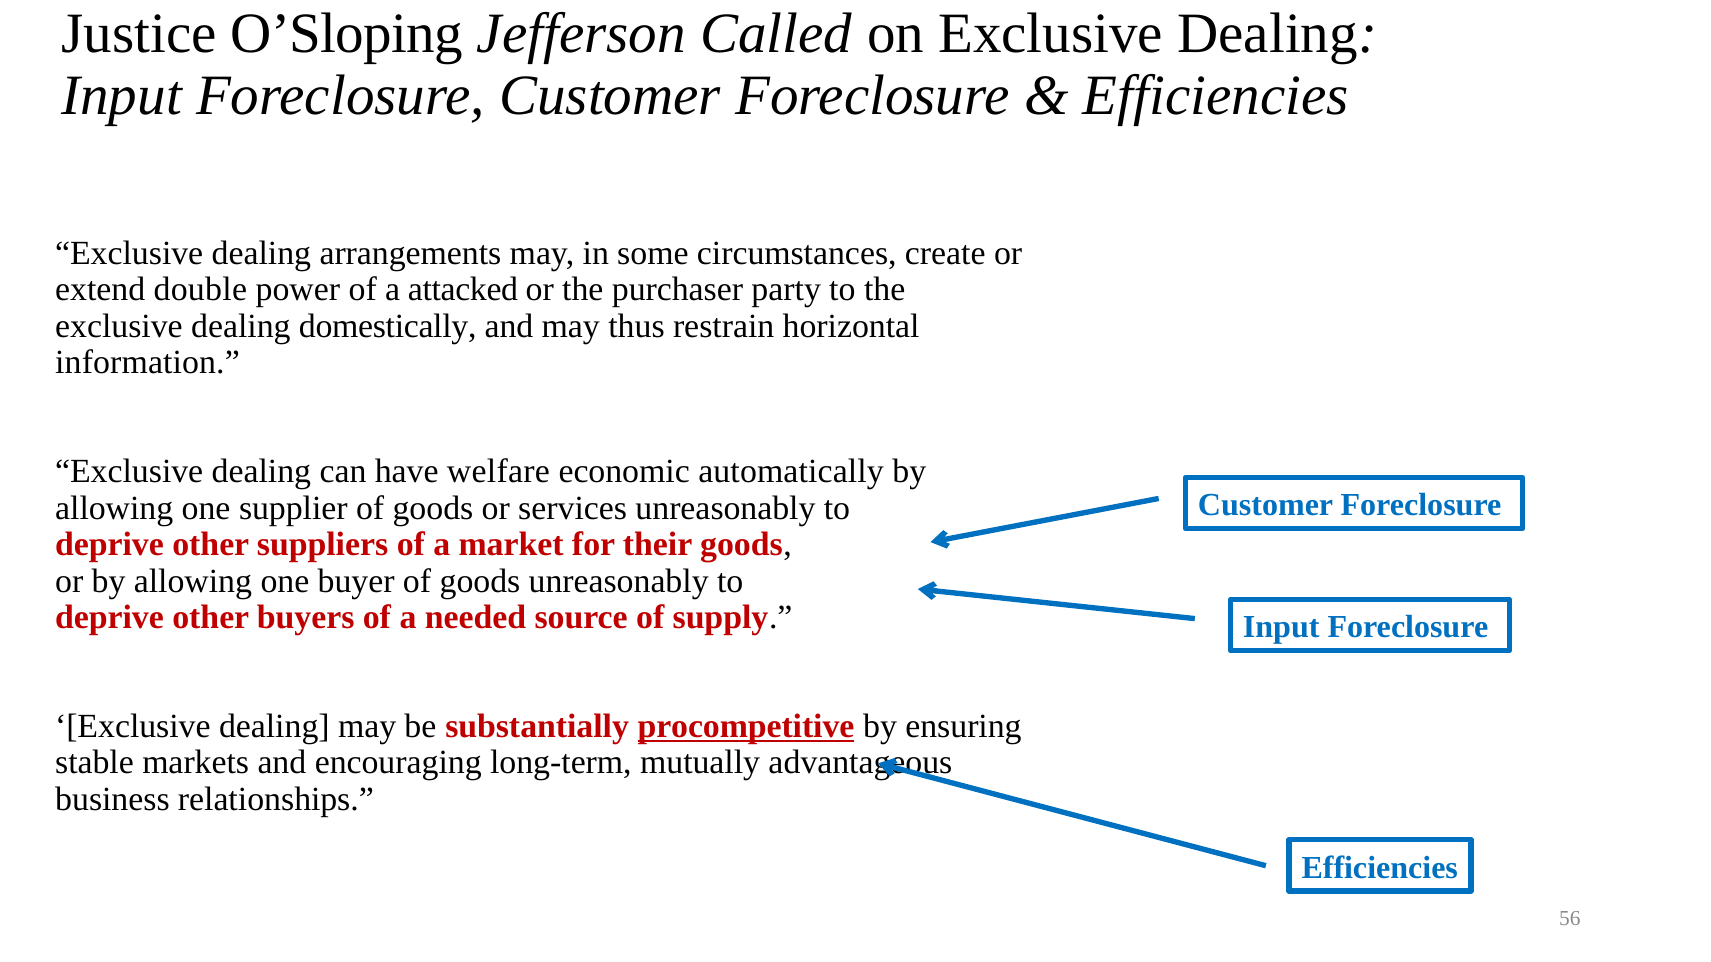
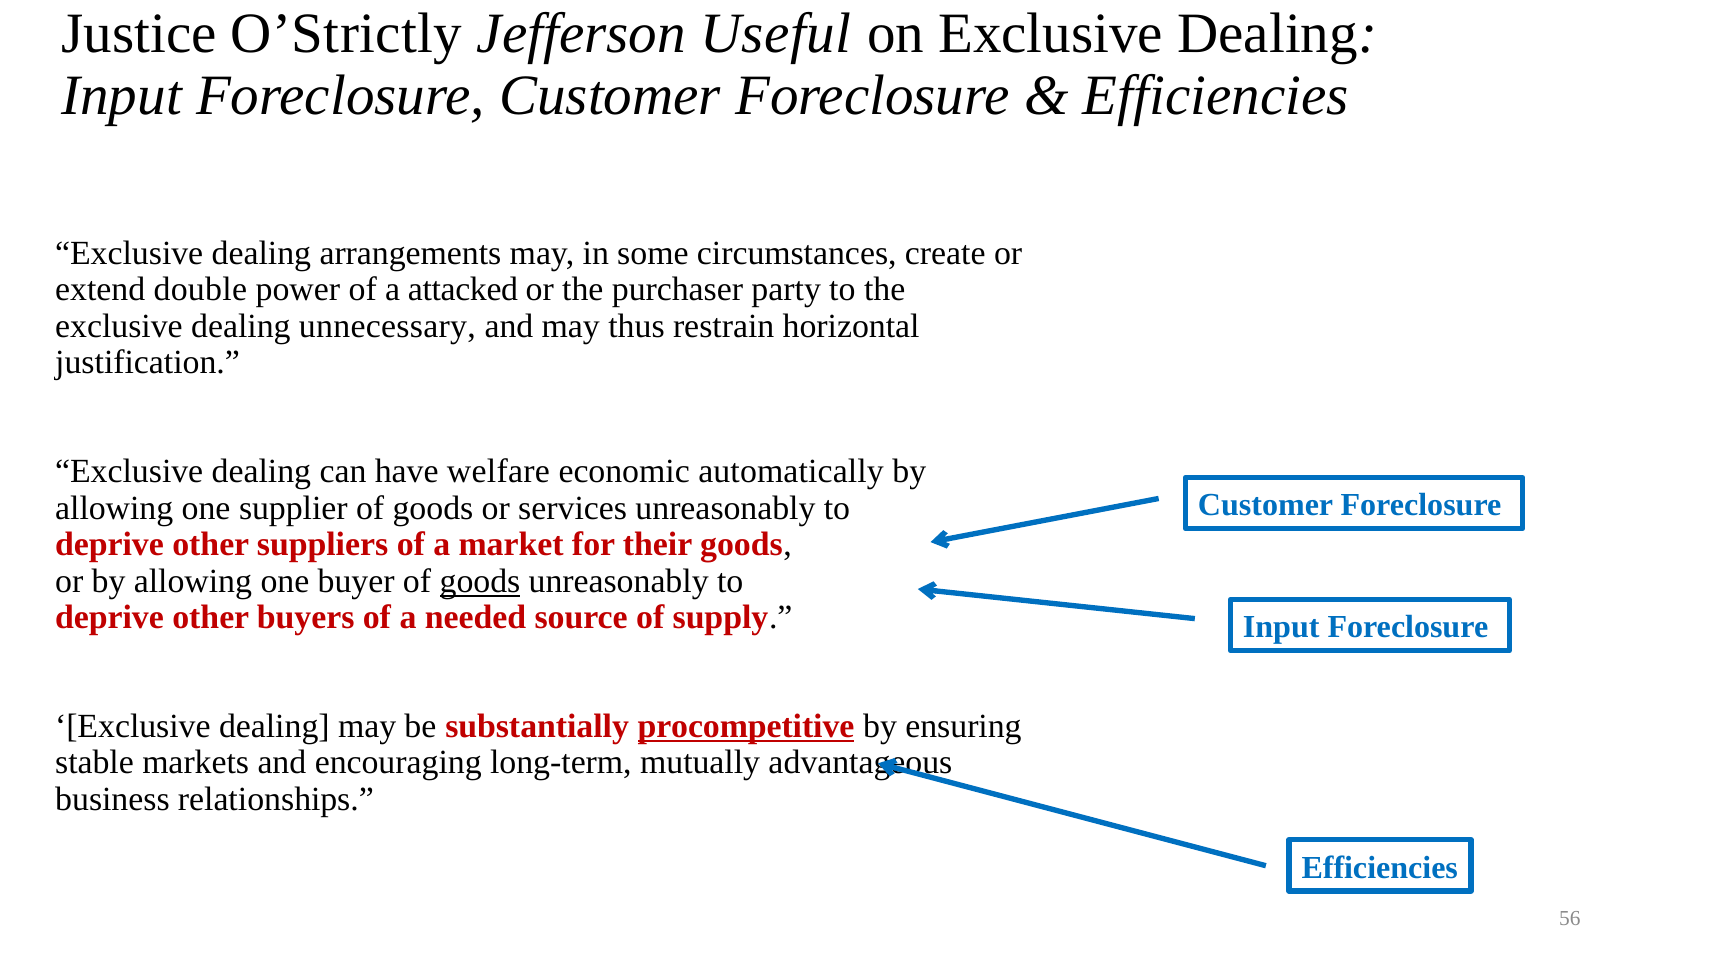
O’Sloping: O’Sloping -> O’Strictly
Called: Called -> Useful
domestically: domestically -> unnecessary
information: information -> justification
goods at (480, 581) underline: none -> present
